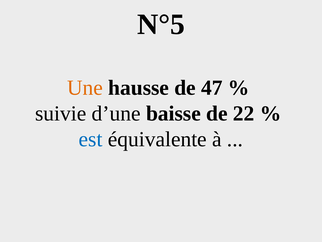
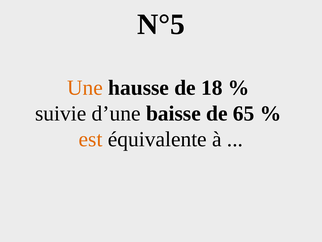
47: 47 -> 18
22: 22 -> 65
est colour: blue -> orange
